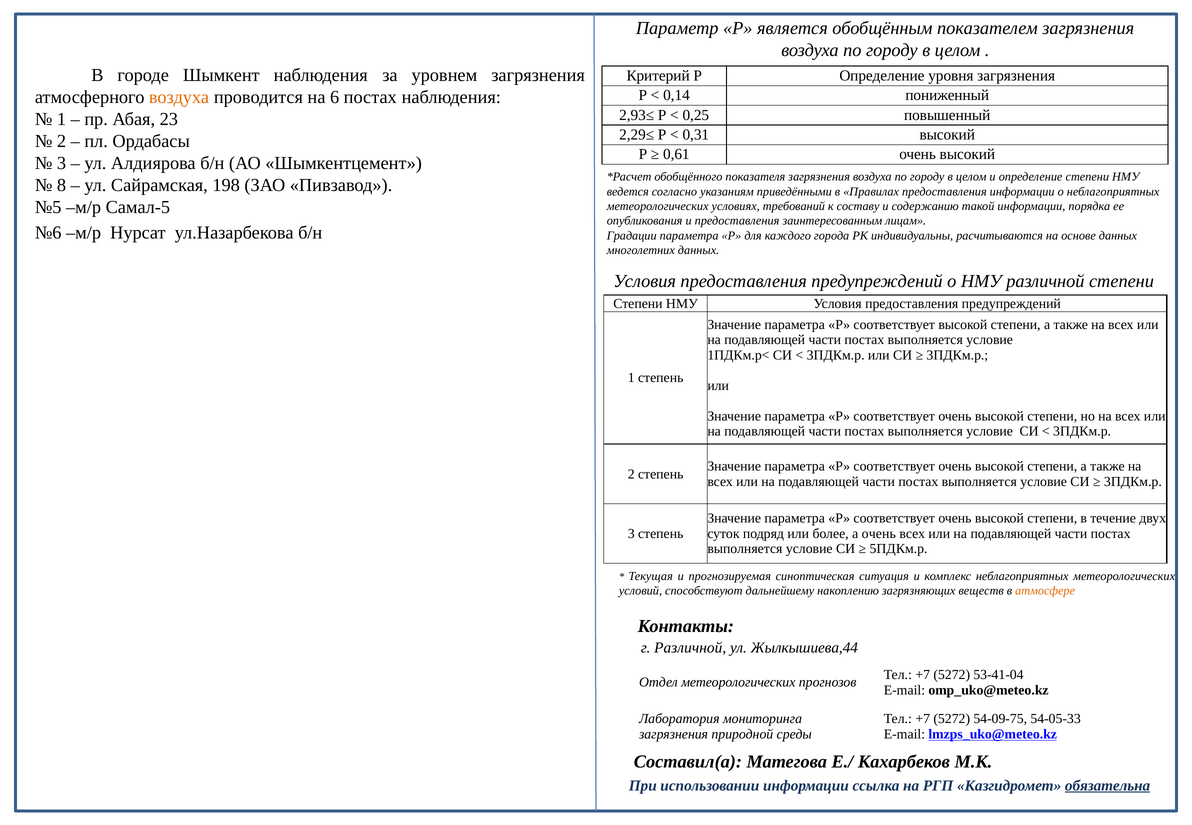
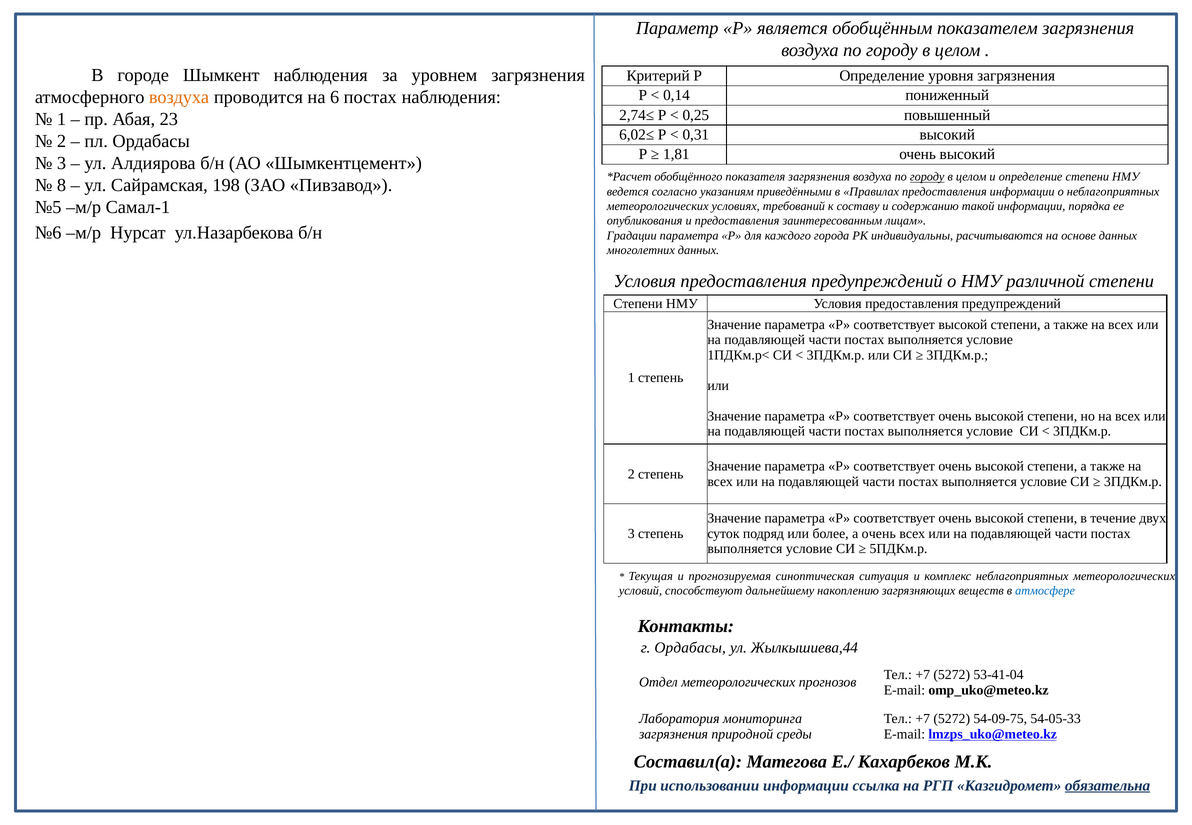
2,93≤: 2,93≤ -> 2,74≤
2,29≤: 2,29≤ -> 6,02≤
0,61: 0,61 -> 1,81
городу at (927, 177) underline: none -> present
Самал-5: Самал-5 -> Самал-1
атмосфере colour: orange -> blue
г Различной: Различной -> Ордабасы
